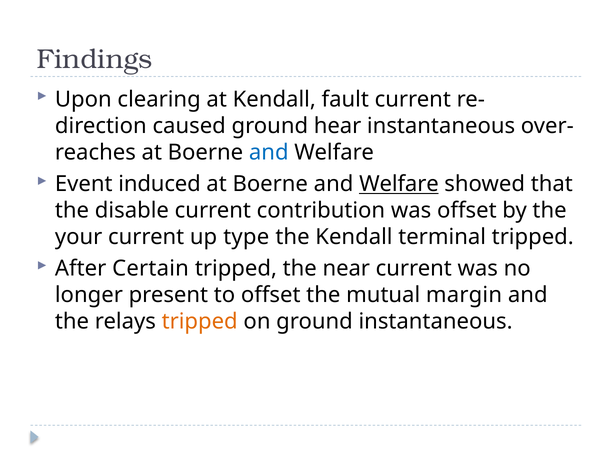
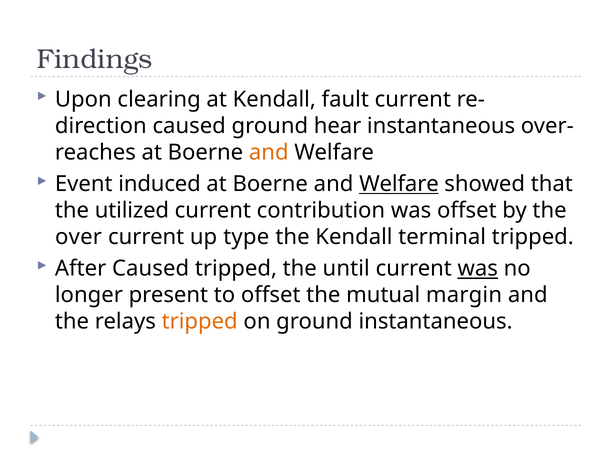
and at (269, 152) colour: blue -> orange
disable: disable -> utilized
your: your -> over
After Certain: Certain -> Caused
near: near -> until
was at (478, 269) underline: none -> present
